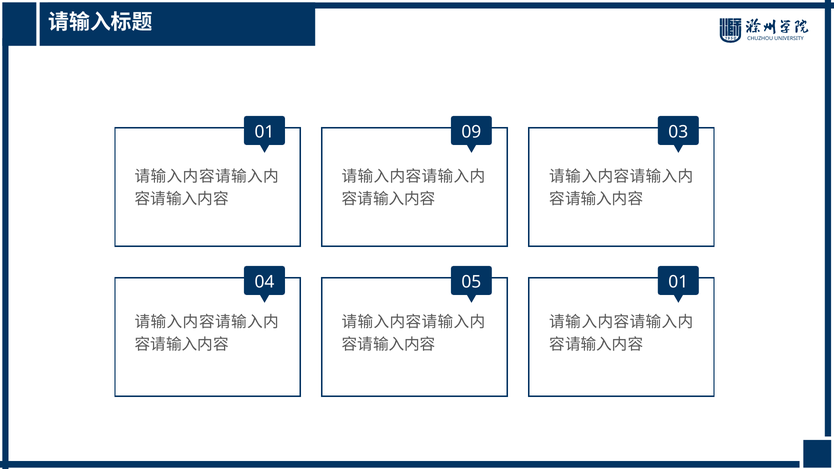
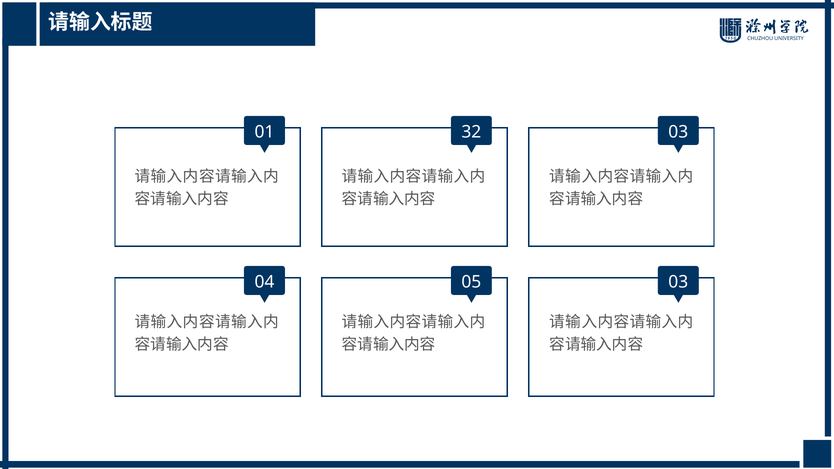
09: 09 -> 32
05 01: 01 -> 03
